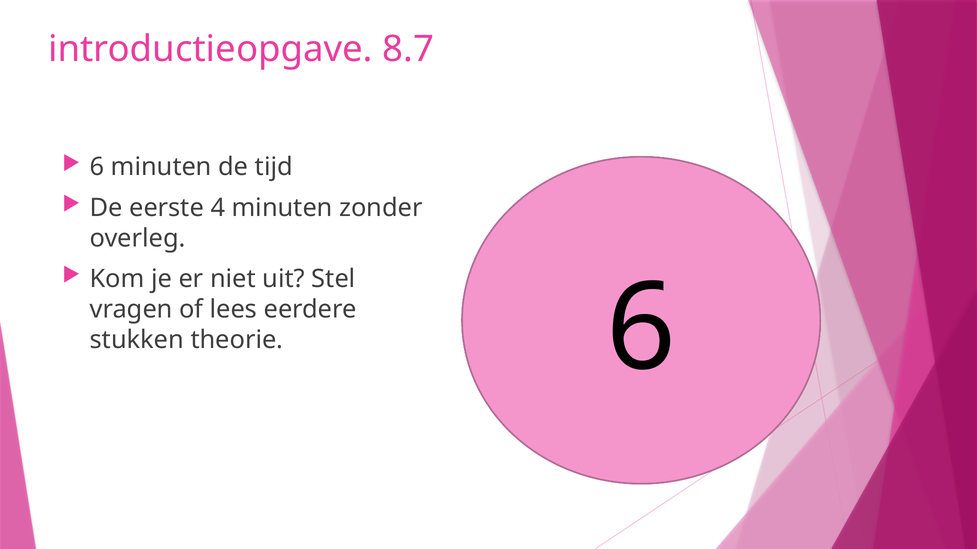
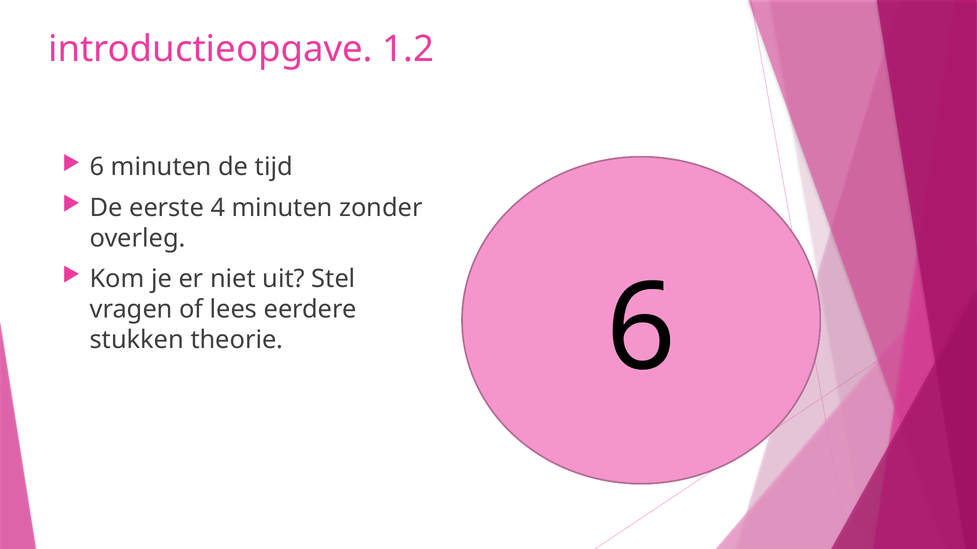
8.7: 8.7 -> 1.2
